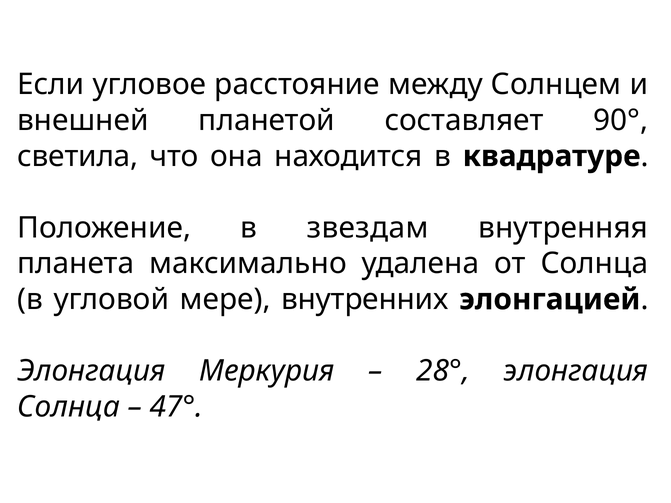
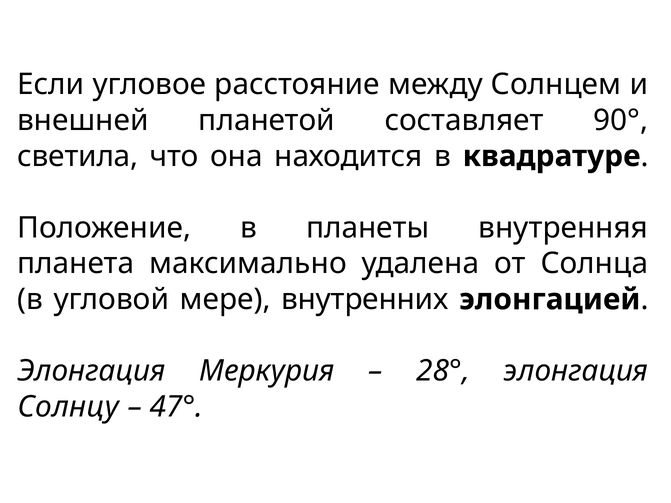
звездам: звездам -> планеты
Солнца at (69, 407): Солнца -> Солнцу
